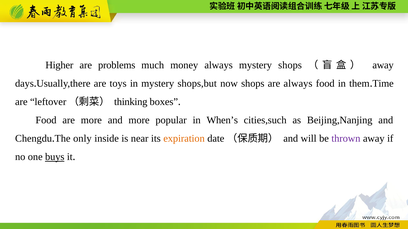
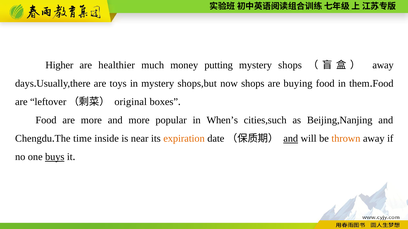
problems: problems -> healthier
money always: always -> putting
are always: always -> buying
Time at (383, 84): Time -> Food
thinking: thinking -> original
only: only -> time
and at (291, 139) underline: none -> present
thrown colour: purple -> orange
